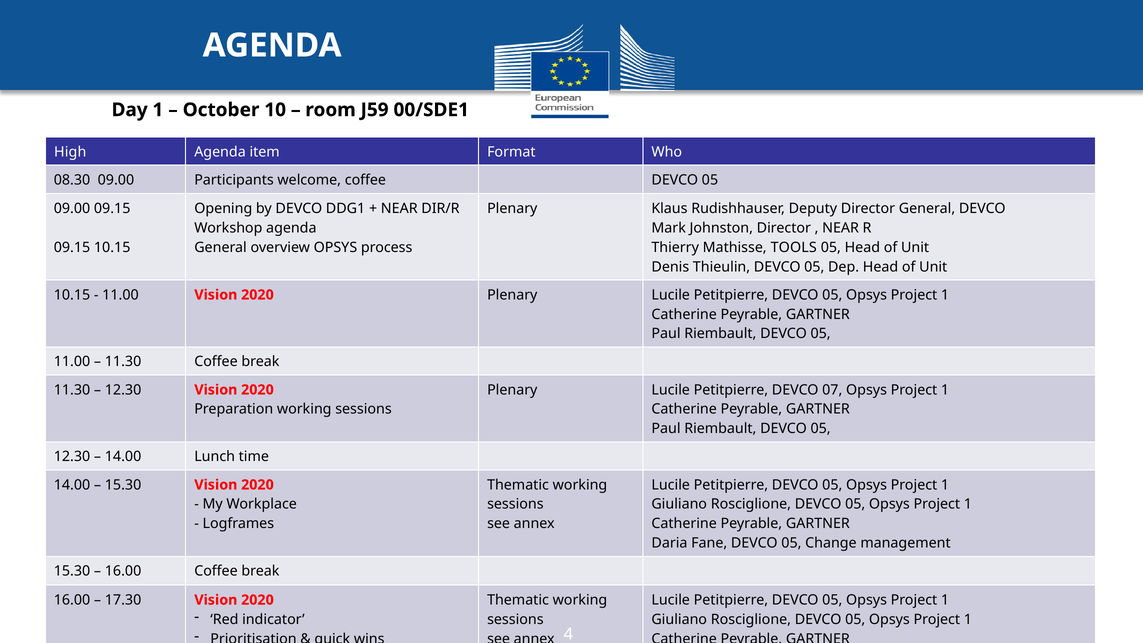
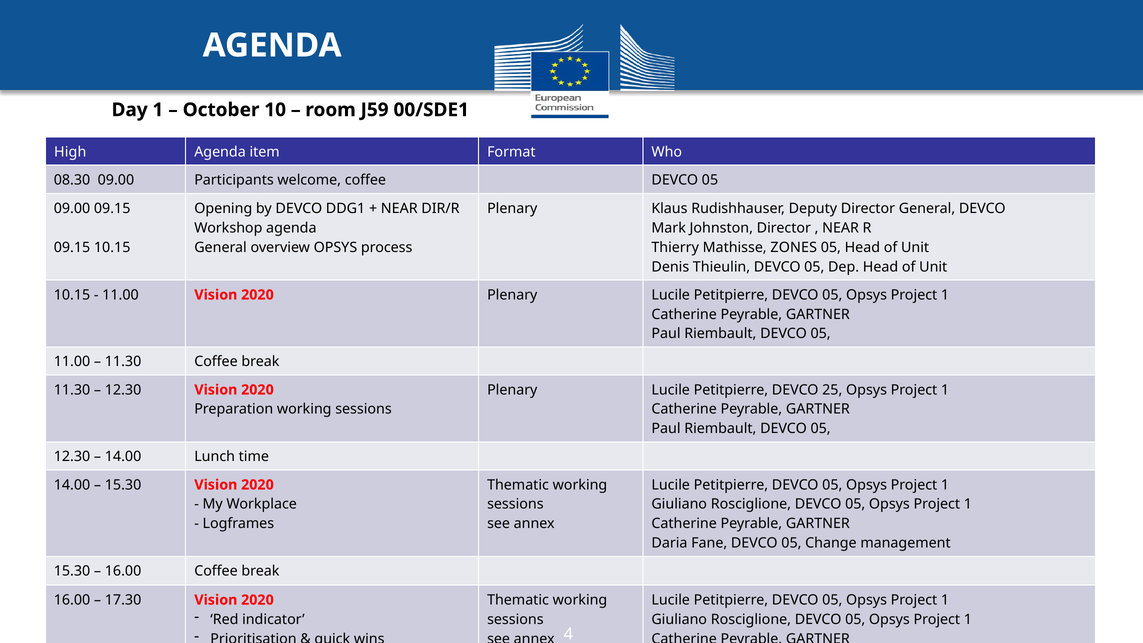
TOOLS: TOOLS -> ZONES
07: 07 -> 25
